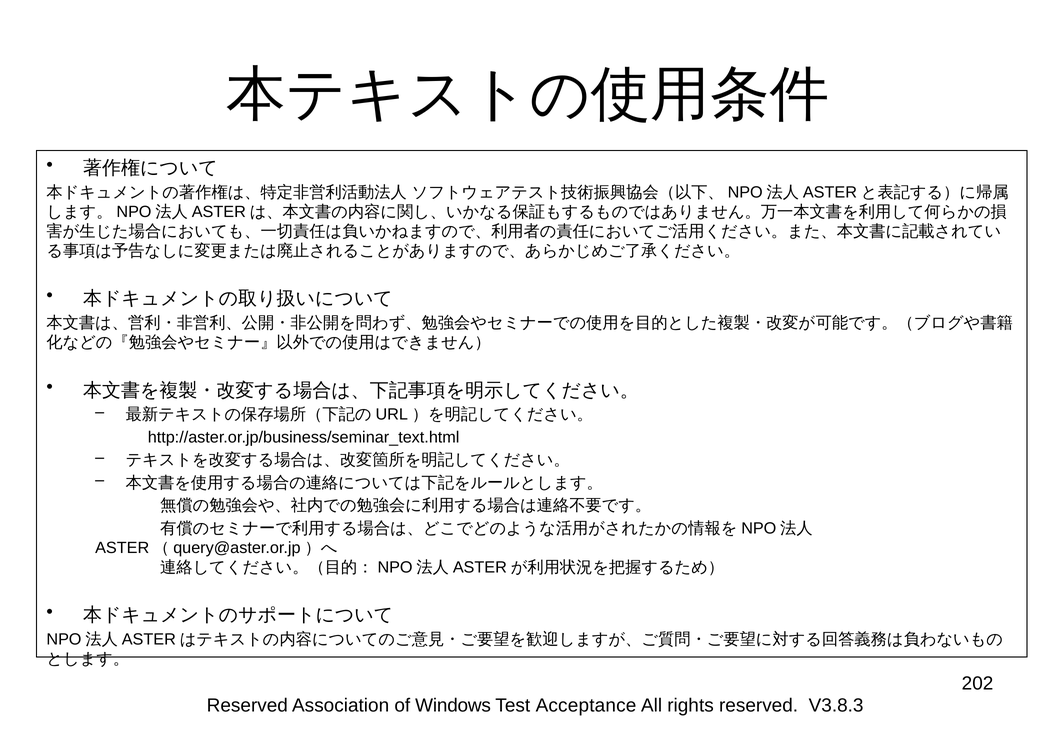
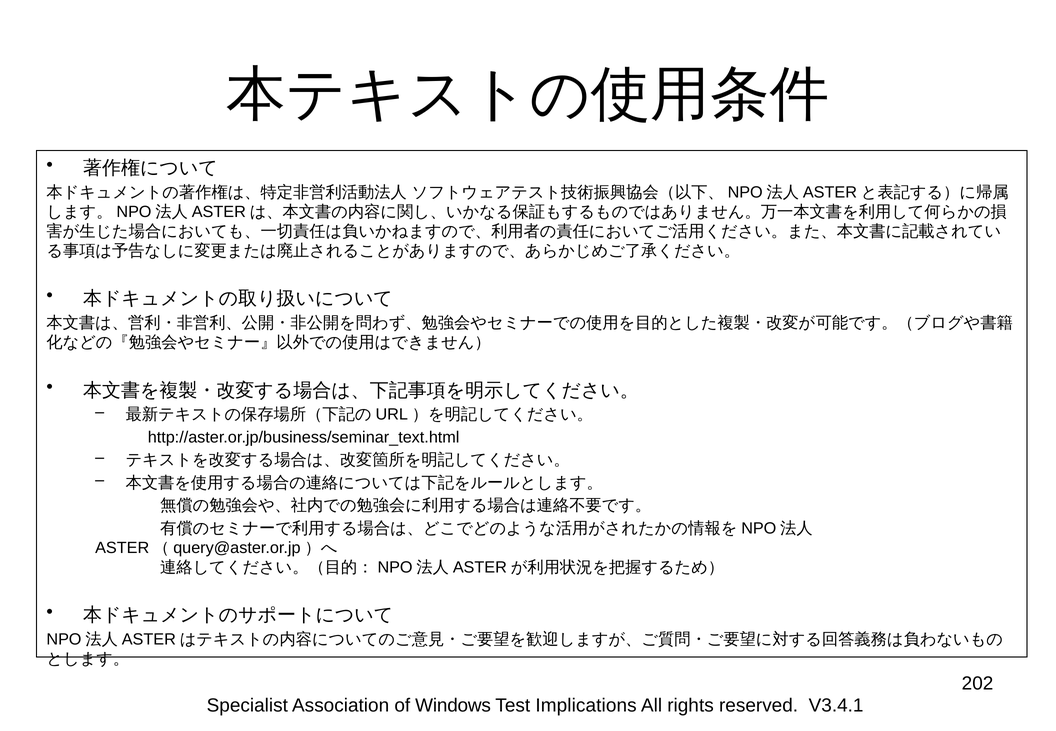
Reserved at (247, 706): Reserved -> Specialist
Acceptance: Acceptance -> Implications
V3.8.3: V3.8.3 -> V3.4.1
